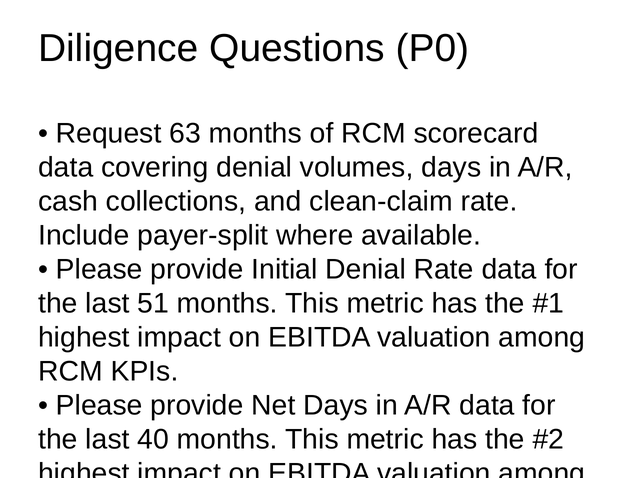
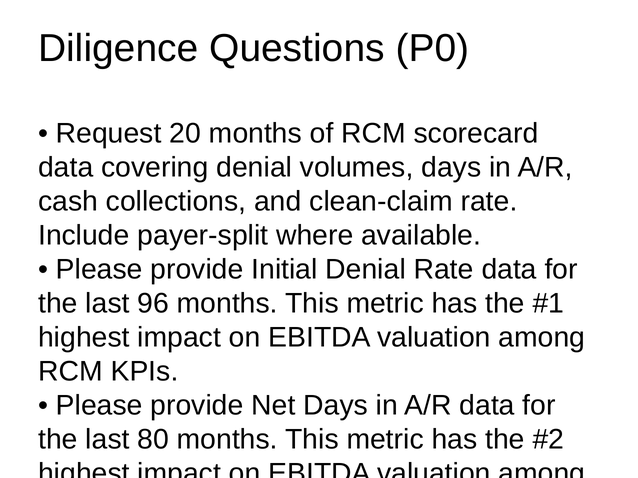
63: 63 -> 20
51: 51 -> 96
40: 40 -> 80
